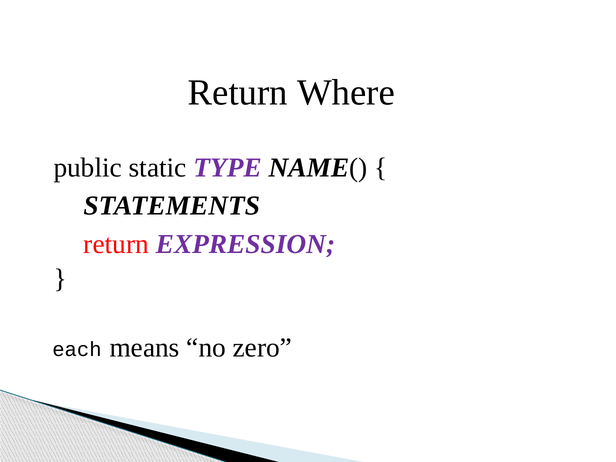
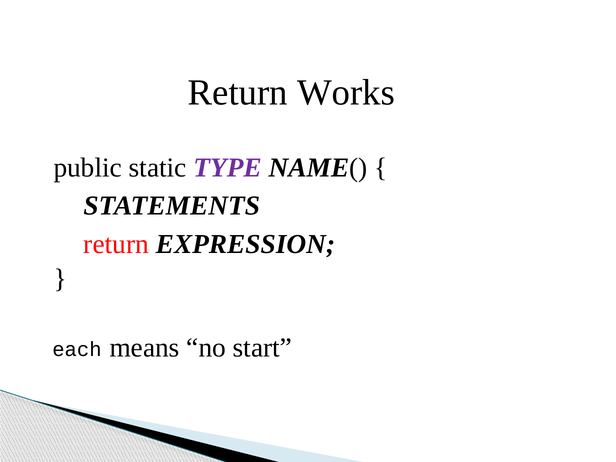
Where: Where -> Works
EXPRESSION colour: purple -> black
zero: zero -> start
